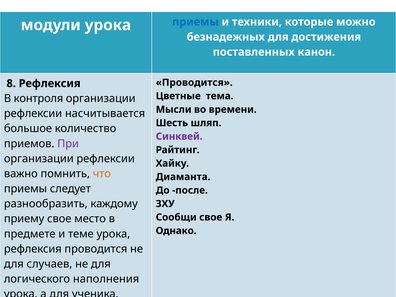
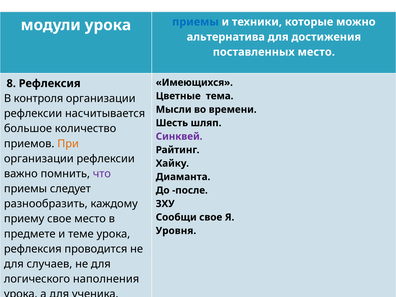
безнадежных: безнадежных -> альтернатива
поставленных канон: канон -> место
Проводится at (194, 83): Проводится -> Имеющихся
При colour: purple -> orange
что colour: orange -> purple
Однако: Однако -> Уровня
